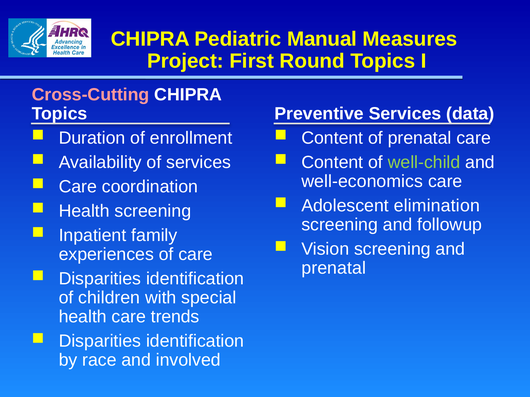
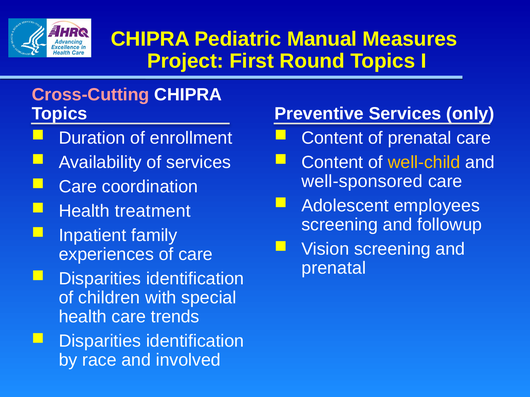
data: data -> only
well-child colour: light green -> yellow
well-economics: well-economics -> well-sponsored
elimination: elimination -> employees
Health screening: screening -> treatment
